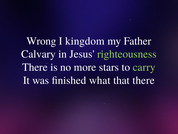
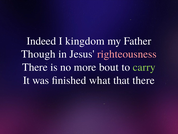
Wrong: Wrong -> Indeed
Calvary: Calvary -> Though
righteousness colour: light green -> pink
stars: stars -> bout
